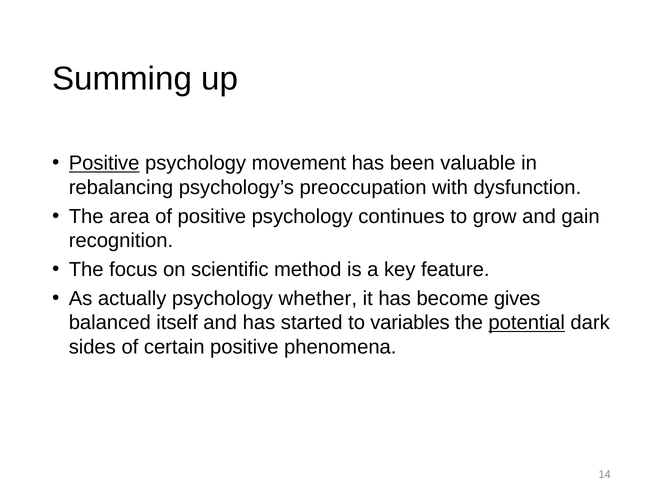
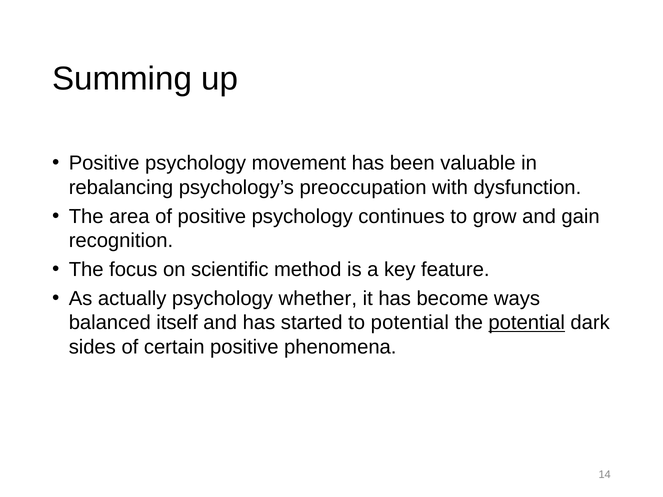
Positive at (104, 163) underline: present -> none
gives: gives -> ways
to variables: variables -> potential
